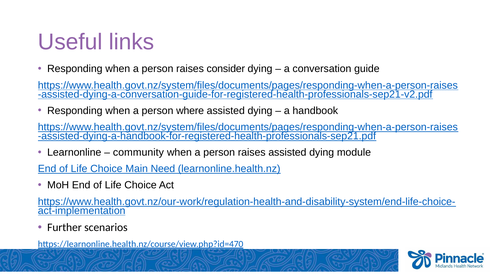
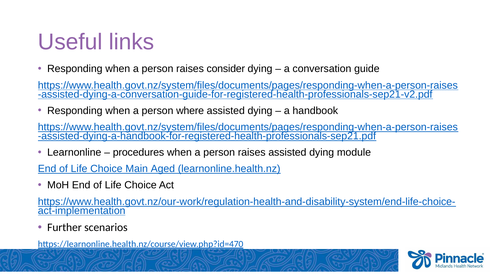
community: community -> procedures
Need: Need -> Aged
